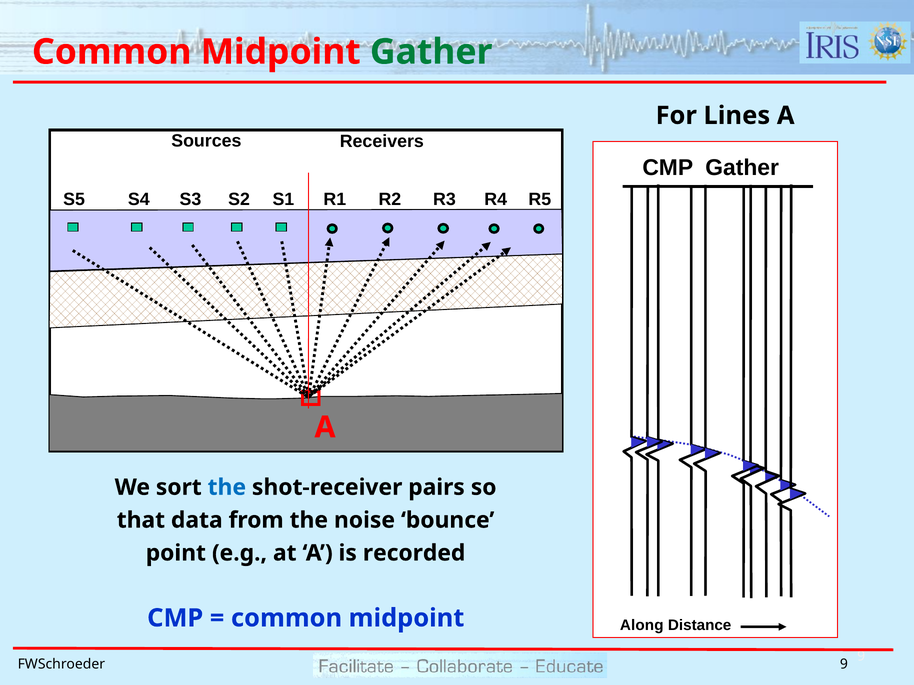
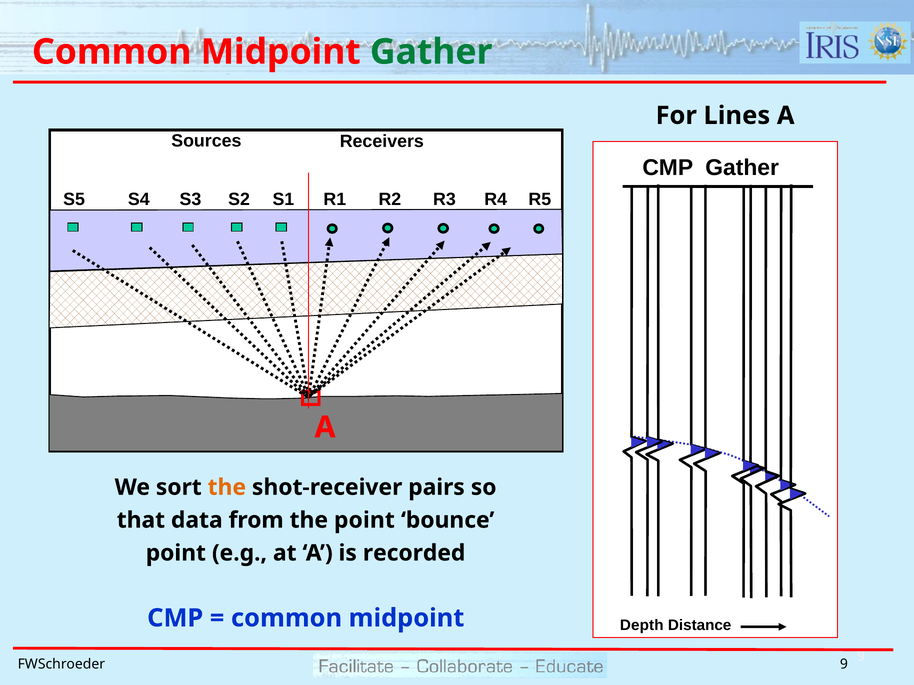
the at (227, 488) colour: blue -> orange
the noise: noise -> point
Along: Along -> Depth
